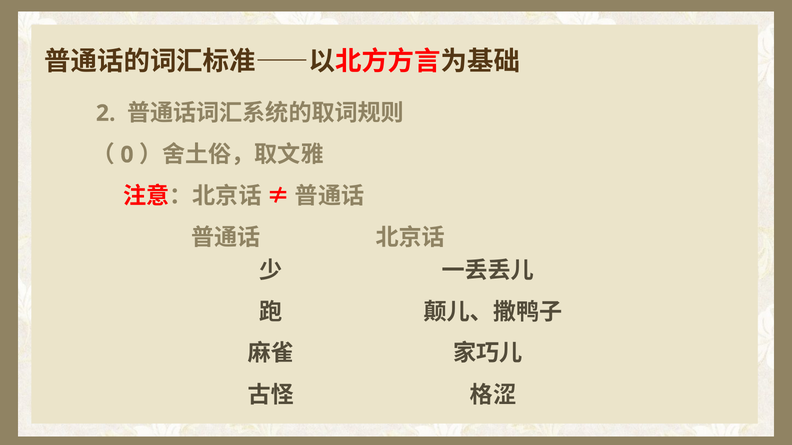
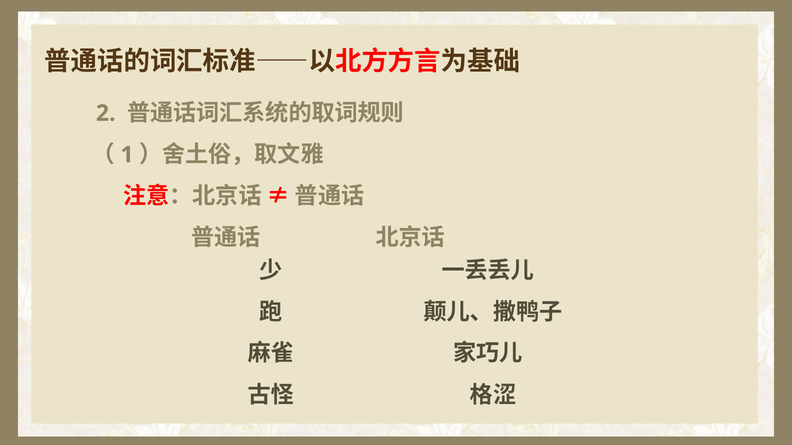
0: 0 -> 1
